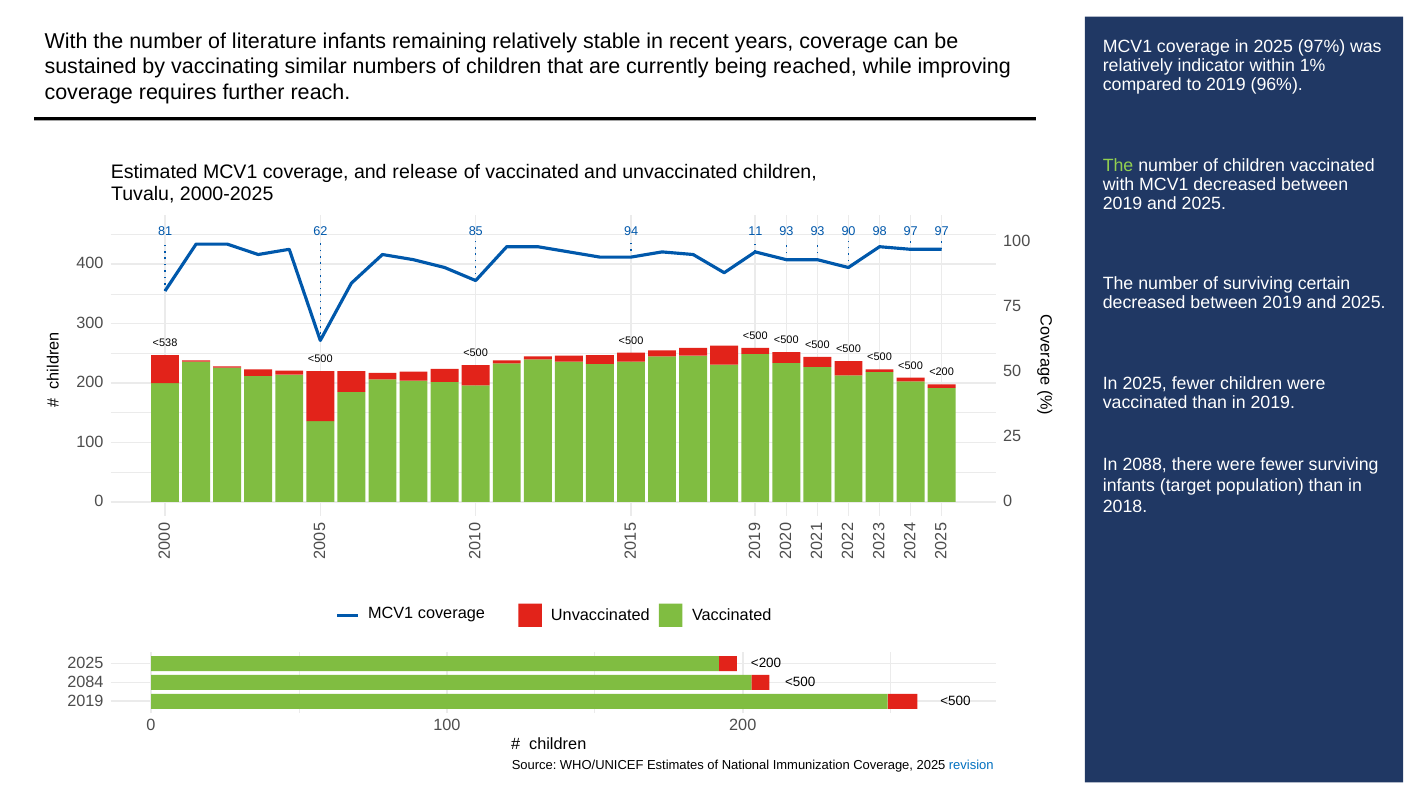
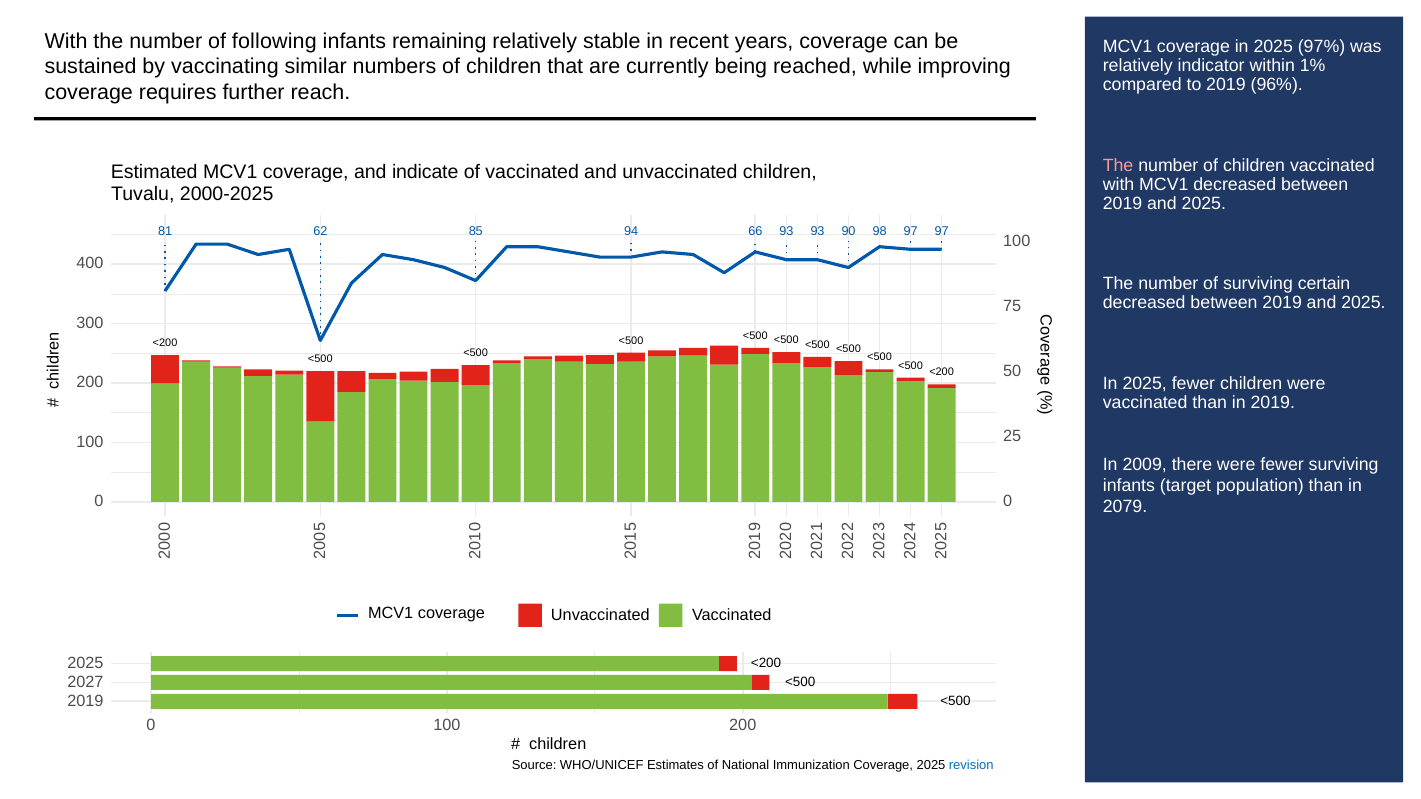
literature: literature -> following
The at (1118, 165) colour: light green -> pink
release: release -> indicate
11: 11 -> 66
<538 at (165, 343): <538 -> <200
2088: 2088 -> 2009
2018: 2018 -> 2079
2084: 2084 -> 2027
